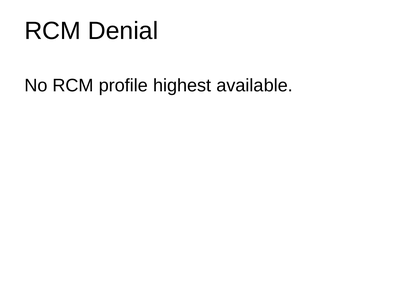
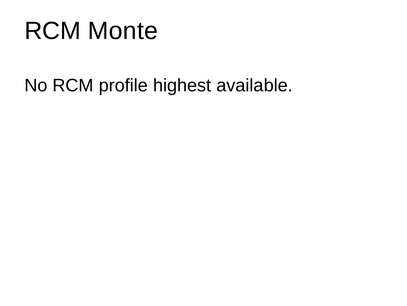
Denial: Denial -> Monte
